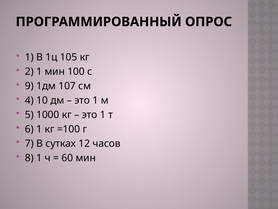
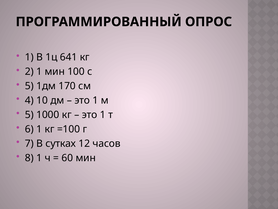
105: 105 -> 641
9 at (29, 86): 9 -> 5
107: 107 -> 170
